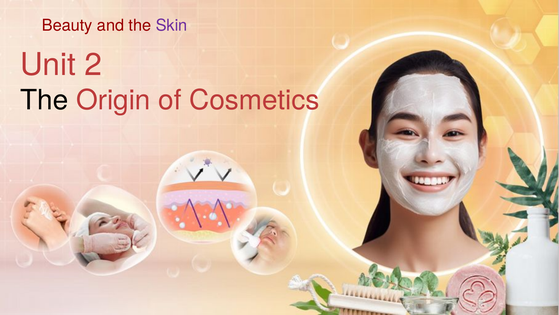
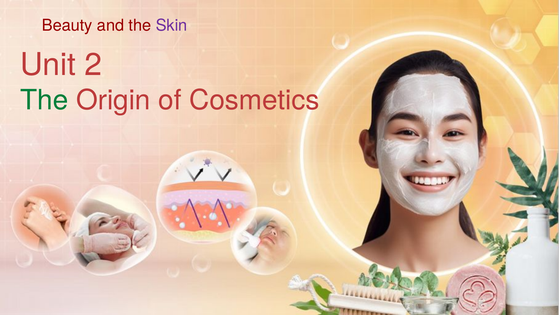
The at (44, 100) colour: black -> green
